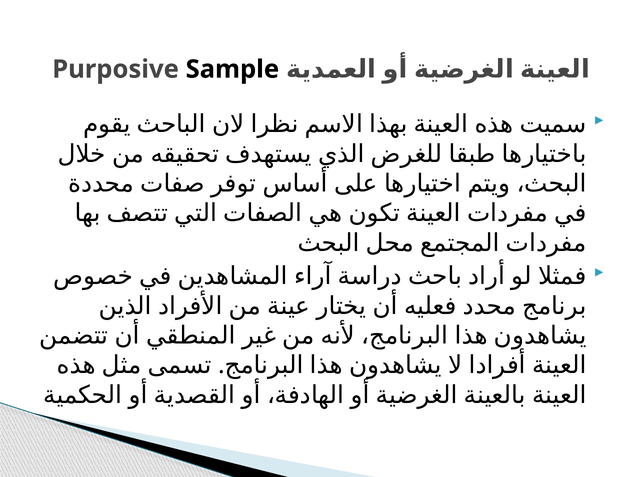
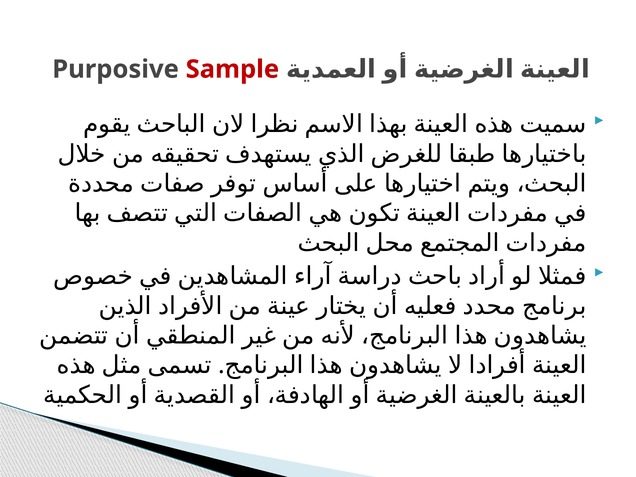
Sample colour: black -> red
